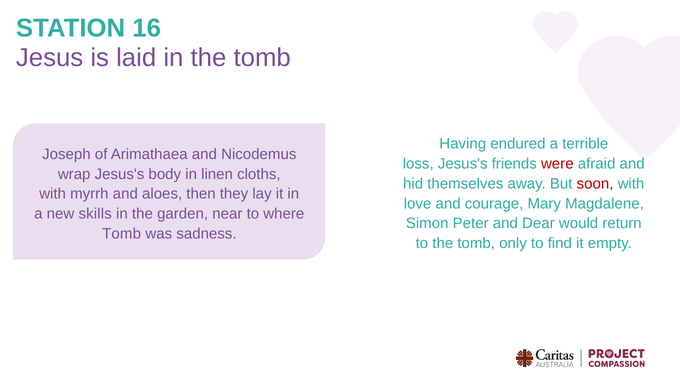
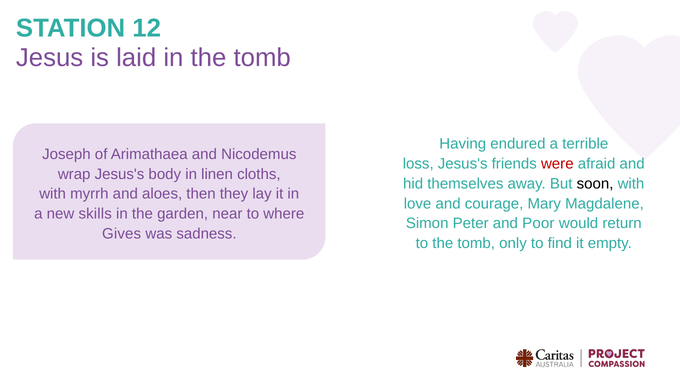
16: 16 -> 12
soon colour: red -> black
Dear: Dear -> Poor
Tomb at (122, 233): Tomb -> Gives
